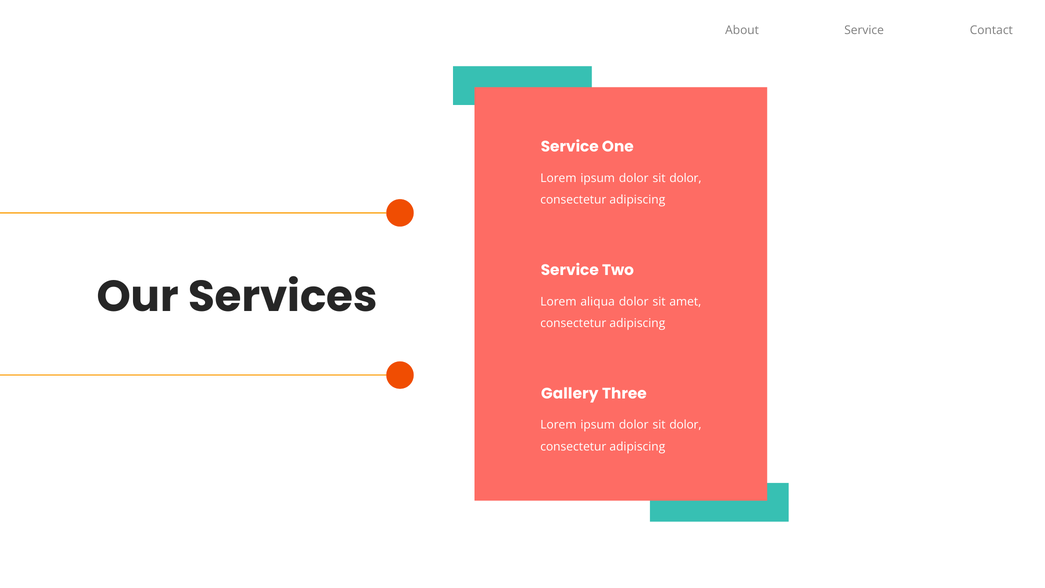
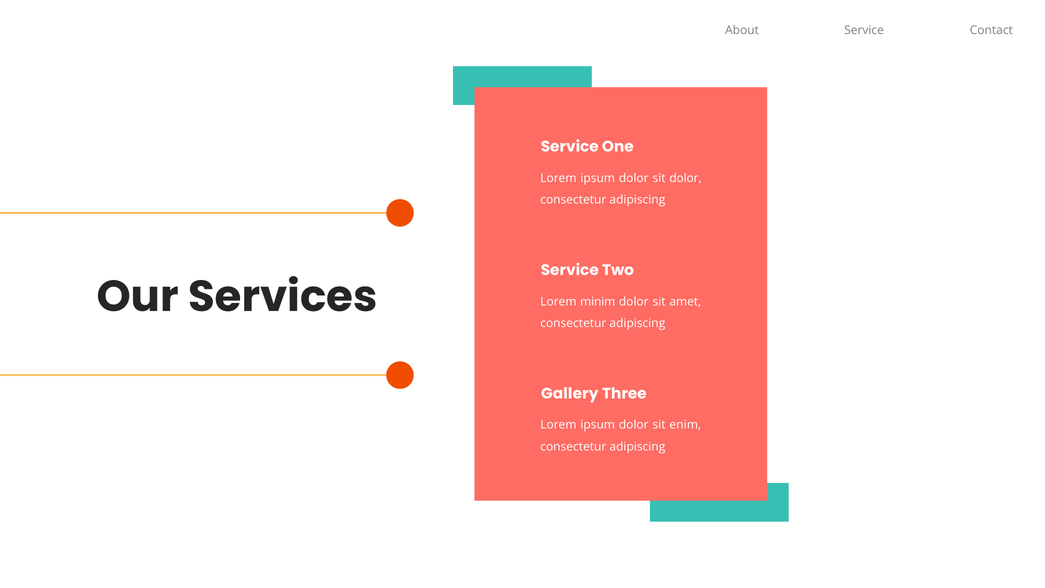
aliqua: aliqua -> minim
dolor at (685, 425): dolor -> enim
